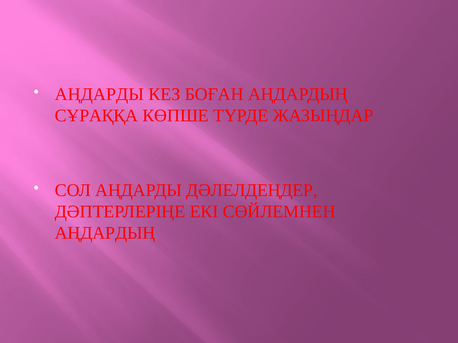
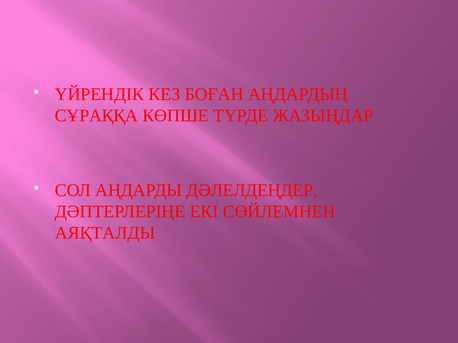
АҢДАРДЫ at (99, 94): АҢДАРДЫ -> ҮЙРЕНДІК
АҢДАРДЫҢ at (105, 233): АҢДАРДЫҢ -> АЯҚТАЛДЫ
